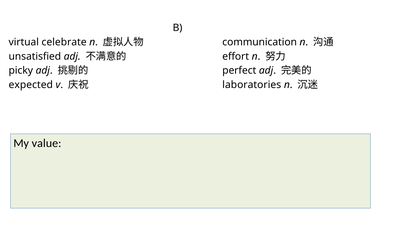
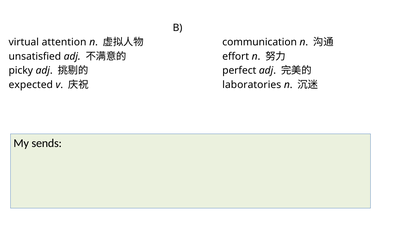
celebrate: celebrate -> attention
value: value -> sends
